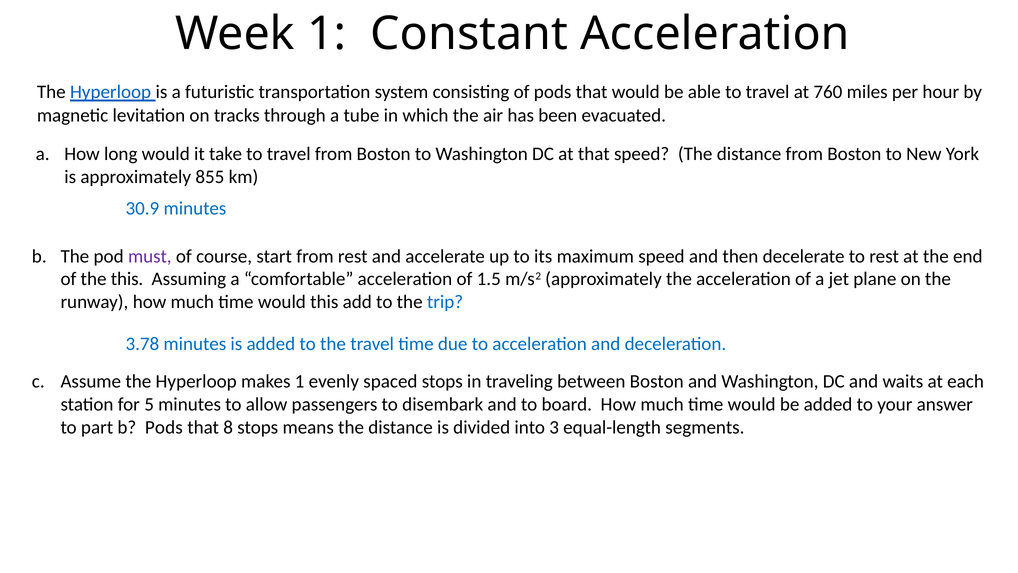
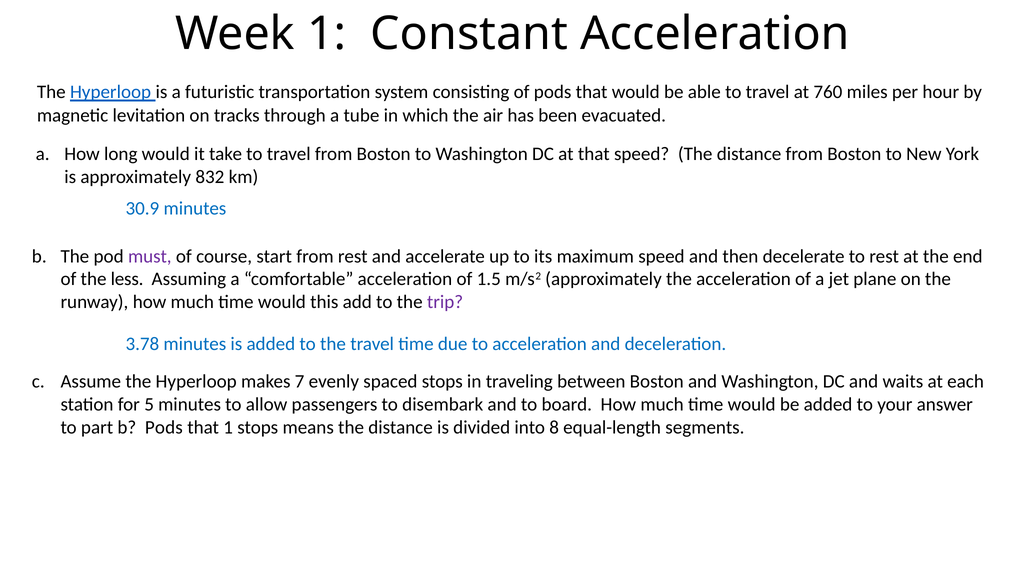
855: 855 -> 832
the this: this -> less
trip colour: blue -> purple
makes 1: 1 -> 7
that 8: 8 -> 1
3: 3 -> 8
